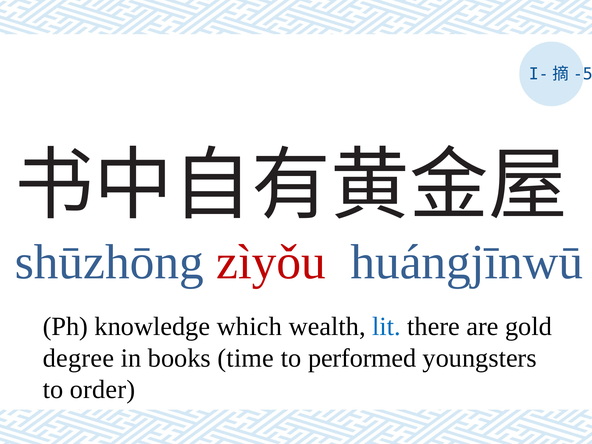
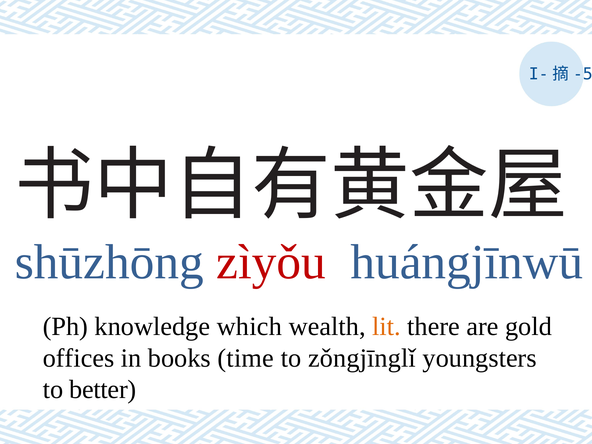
lit colour: blue -> orange
degree: degree -> offices
performed: performed -> zǒngjīnglǐ
order: order -> better
